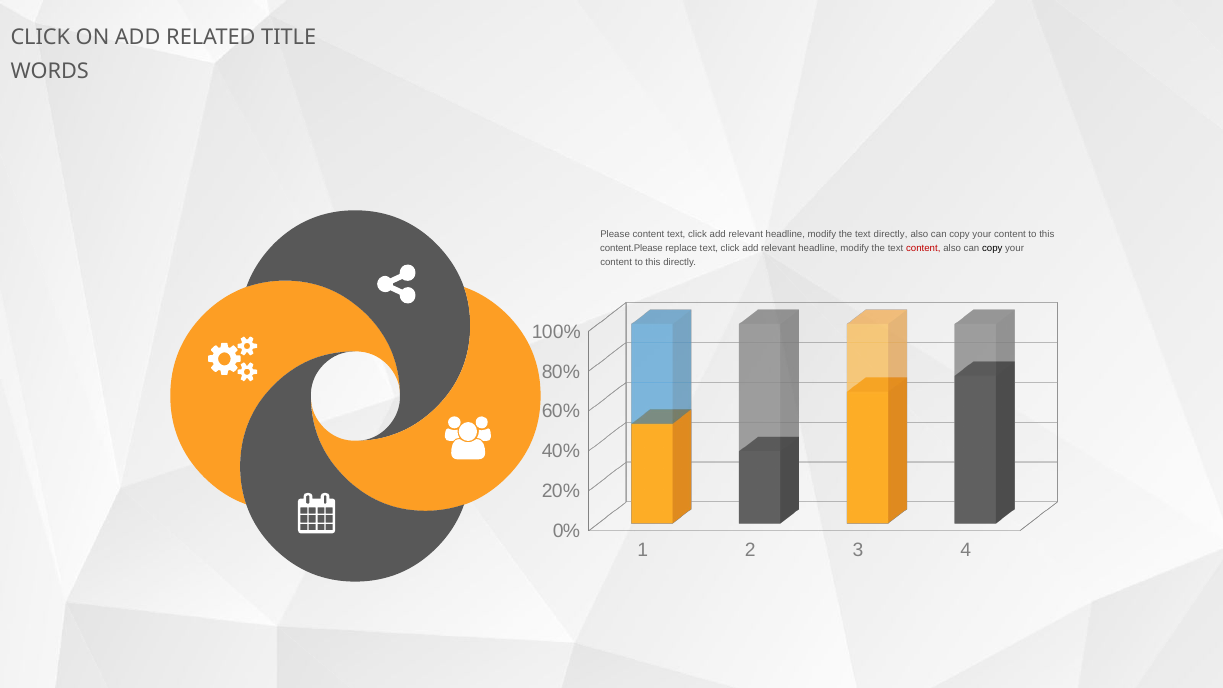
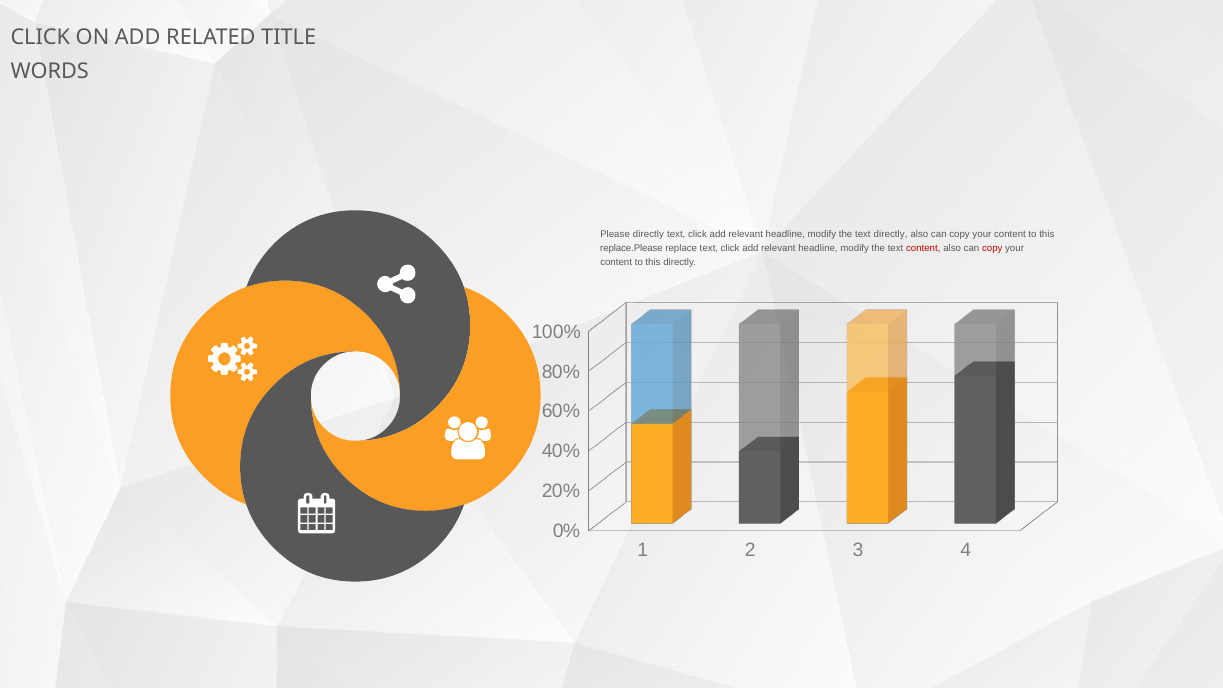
Please content: content -> directly
content.Please: content.Please -> replace.Please
copy at (992, 249) colour: black -> red
